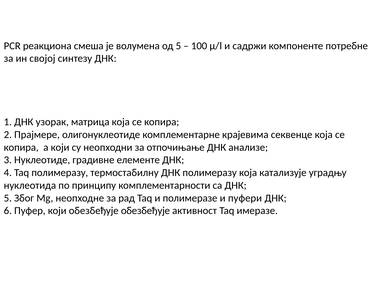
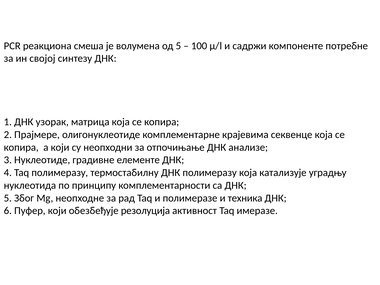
пуфери: пуфери -> техника
обезбеђује обезбеђује: обезбеђује -> резолуција
